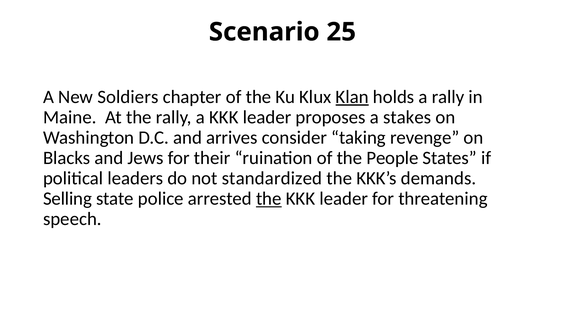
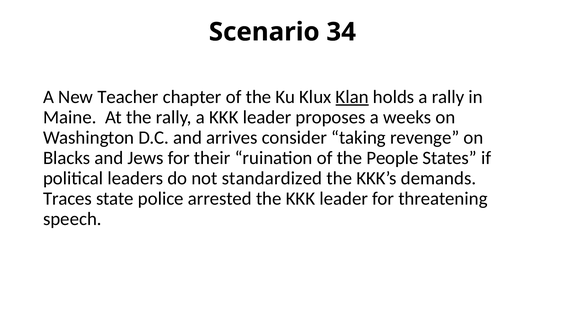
25: 25 -> 34
Soldiers: Soldiers -> Teacher
stakes: stakes -> weeks
Selling: Selling -> Traces
the at (269, 199) underline: present -> none
